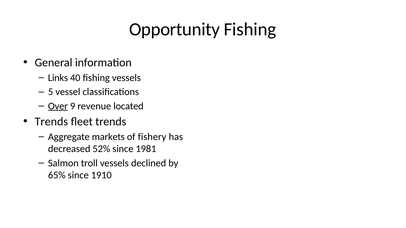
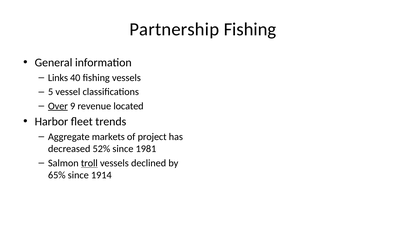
Opportunity: Opportunity -> Partnership
Trends at (51, 122): Trends -> Harbor
fishery: fishery -> project
troll underline: none -> present
1910: 1910 -> 1914
